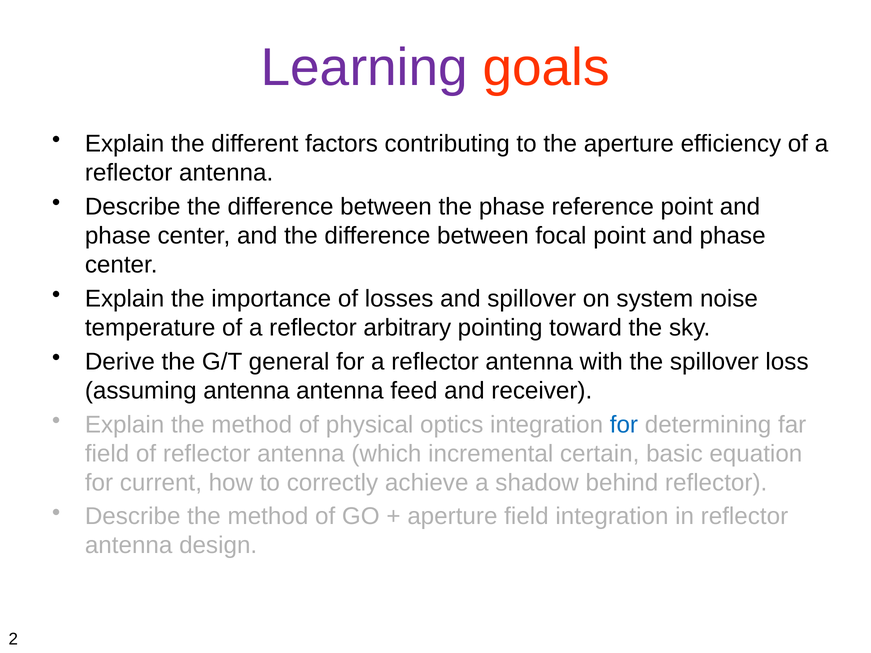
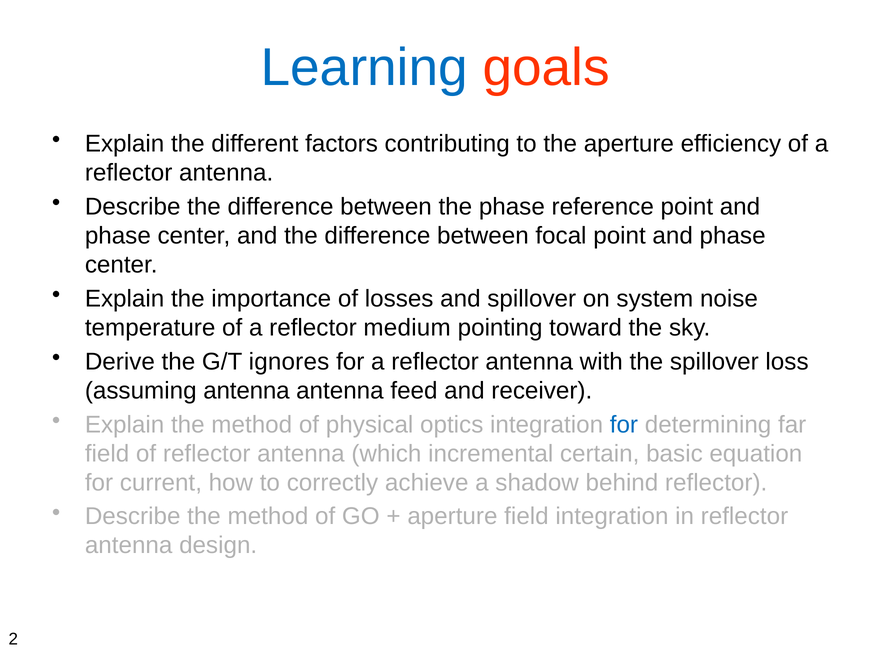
Learning colour: purple -> blue
arbitrary: arbitrary -> medium
general: general -> ignores
